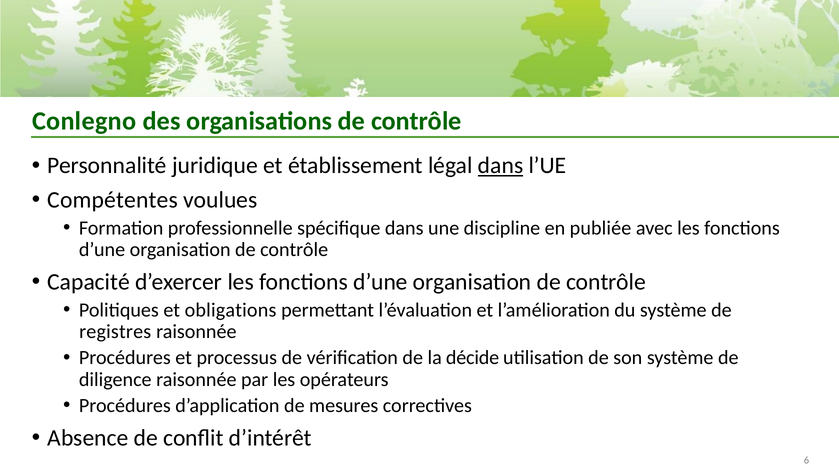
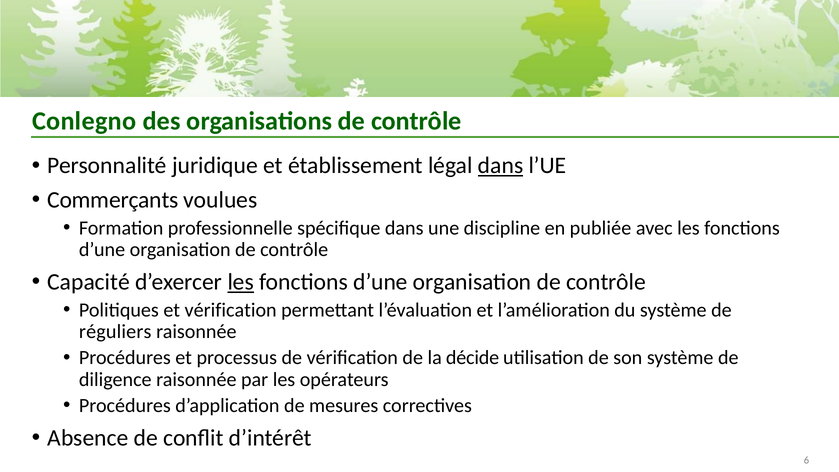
Compétentes: Compétentes -> Commerçants
les at (241, 282) underline: none -> present
et obligations: obligations -> vérification
registres: registres -> réguliers
